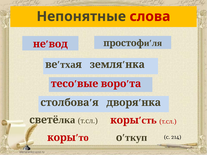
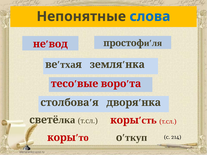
слова colour: red -> blue
